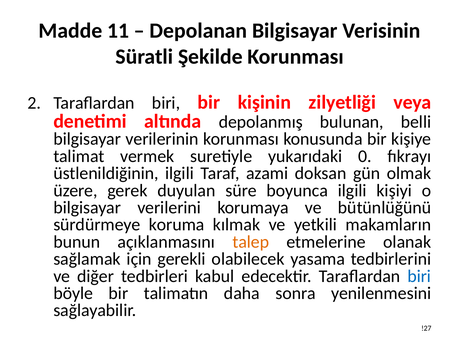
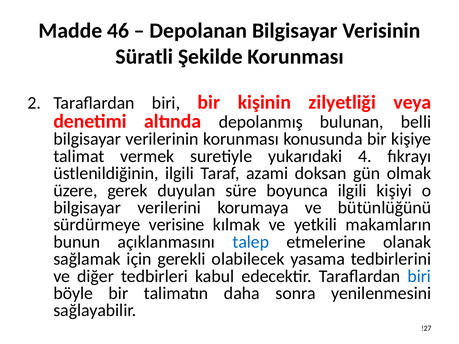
11: 11 -> 46
0: 0 -> 4
koruma: koruma -> verisine
talep colour: orange -> blue
